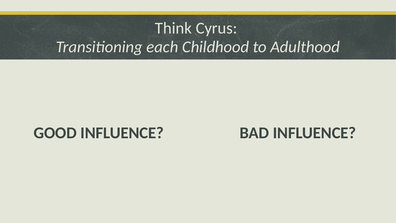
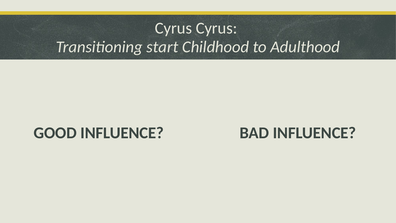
Think at (173, 28): Think -> Cyrus
each: each -> start
